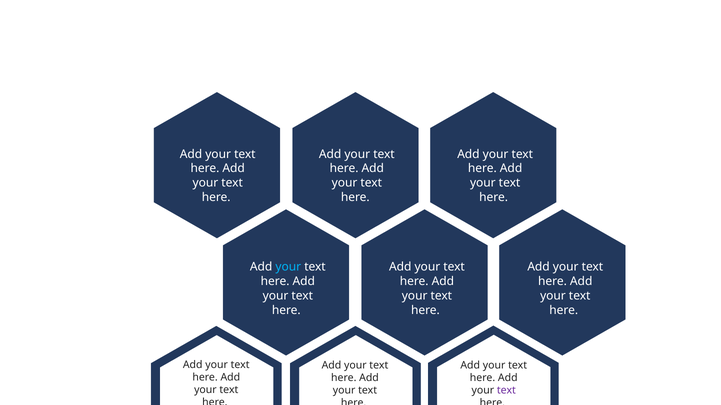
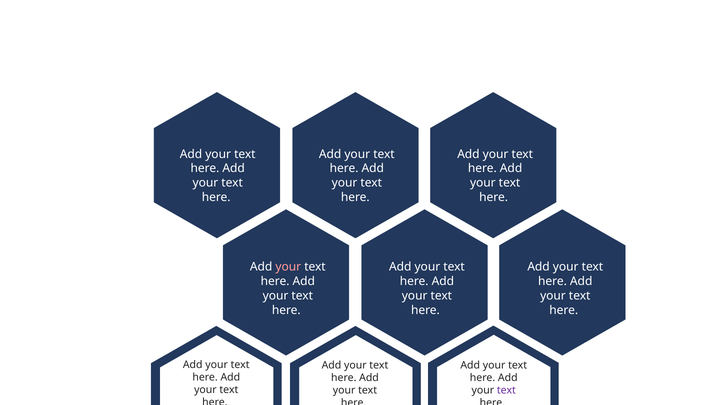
your at (288, 267) colour: light blue -> pink
